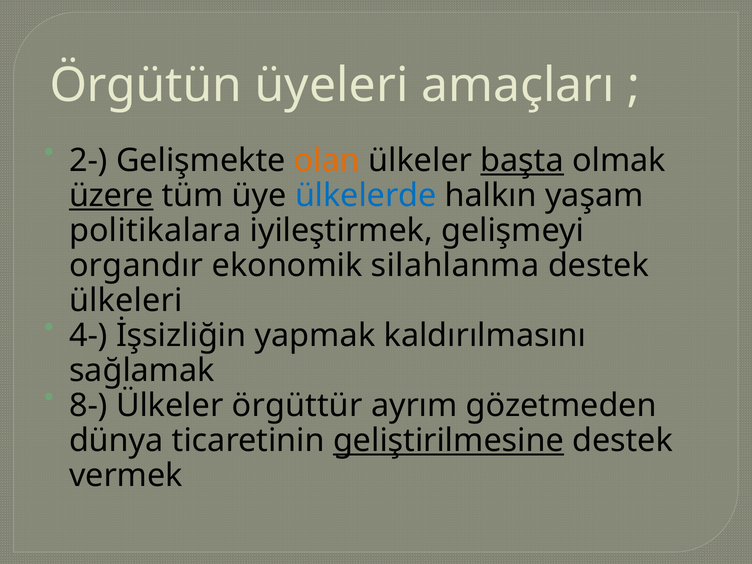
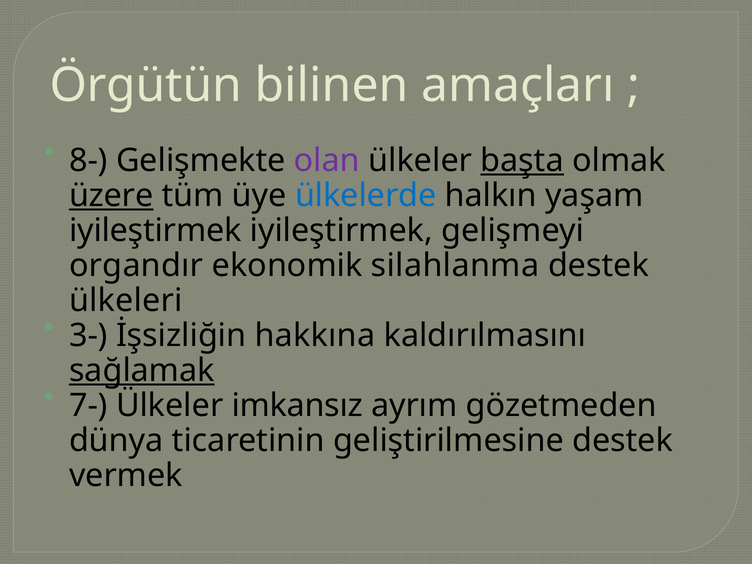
üyeleri: üyeleri -> bilinen
2-: 2- -> 8-
olan colour: orange -> purple
politikalara at (155, 231): politikalara -> iyileştirmek
4-: 4- -> 3-
yapmak: yapmak -> hakkına
sağlamak underline: none -> present
8-: 8- -> 7-
örgüttür: örgüttür -> imkansız
geliştirilmesine underline: present -> none
